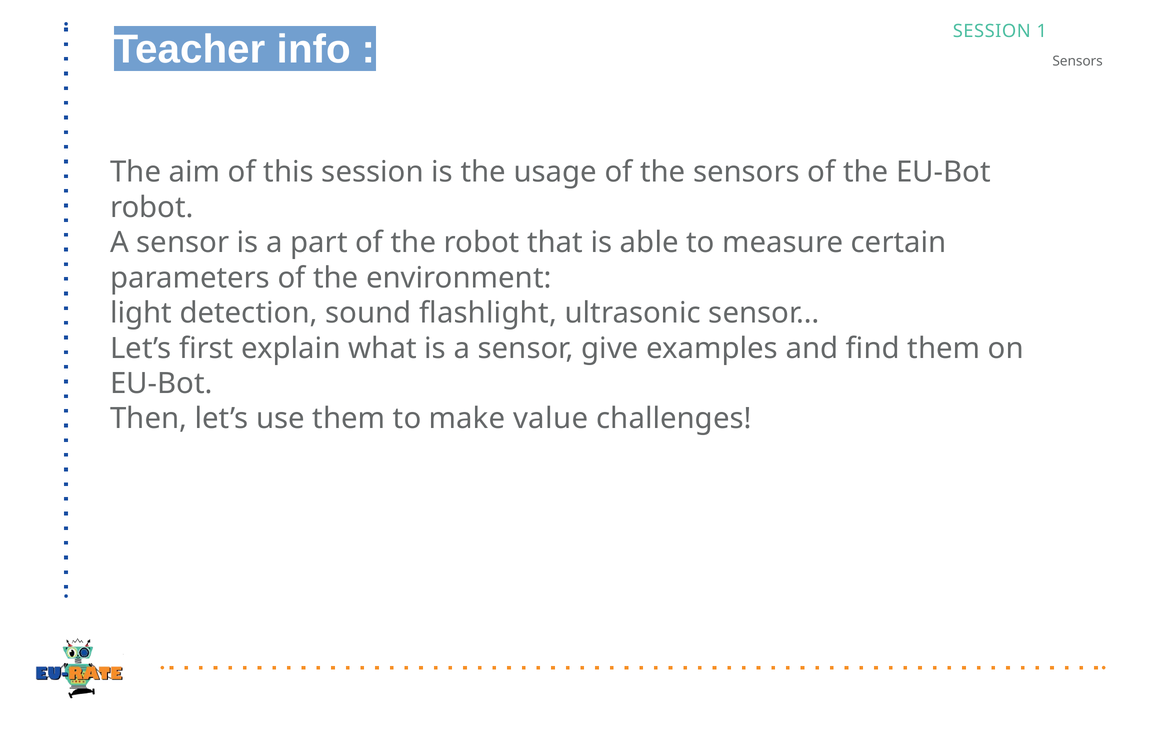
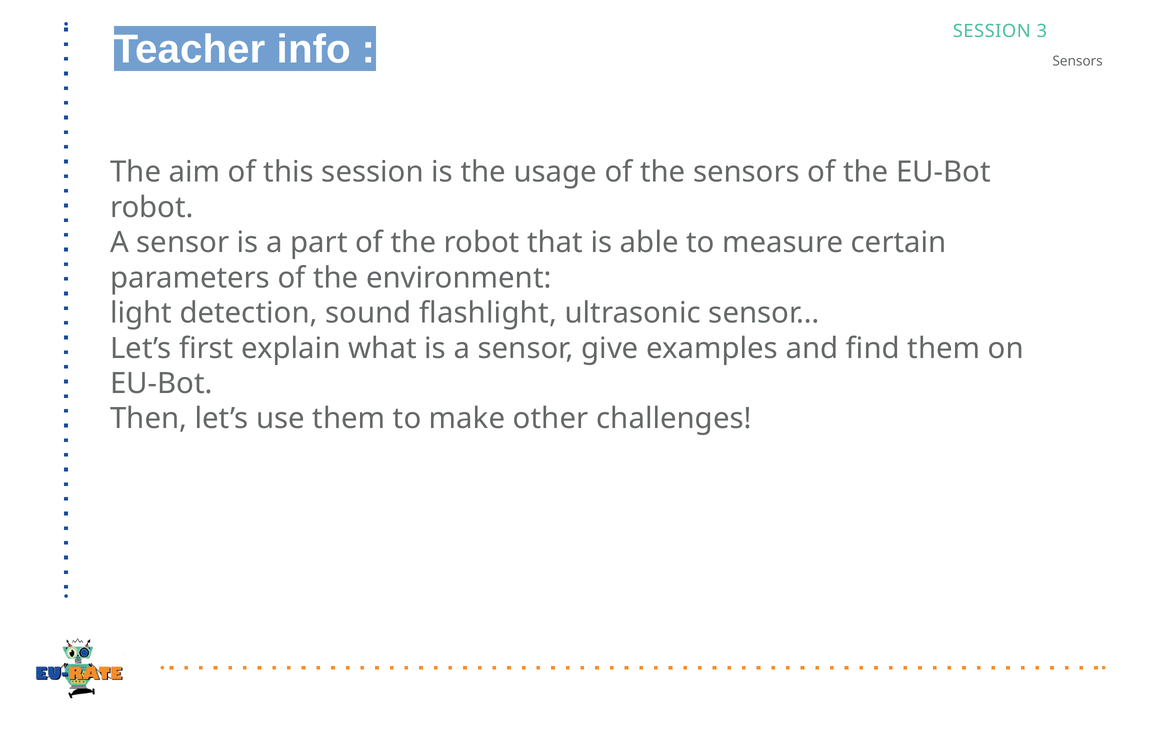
1: 1 -> 3
value: value -> other
